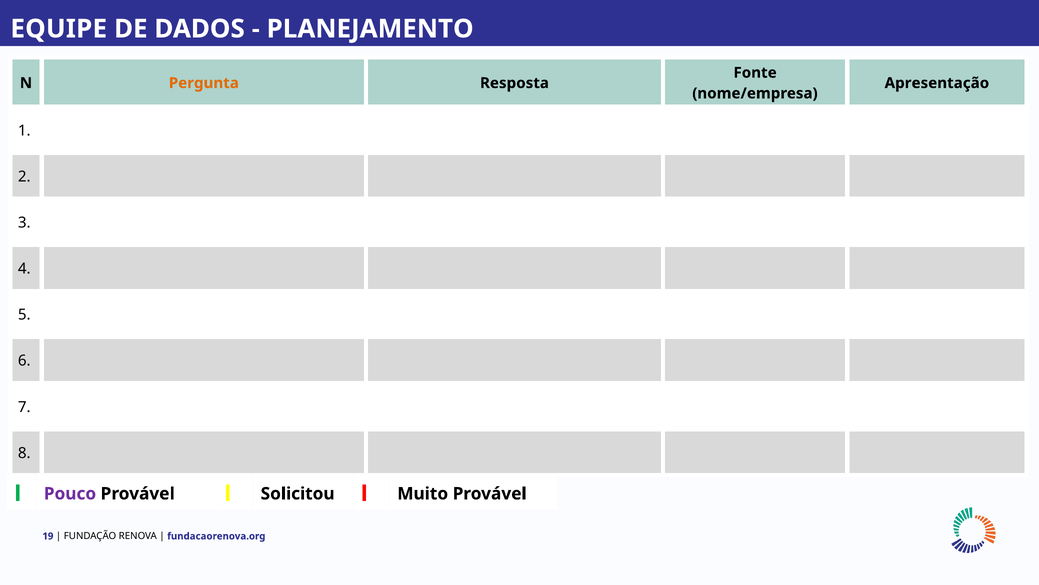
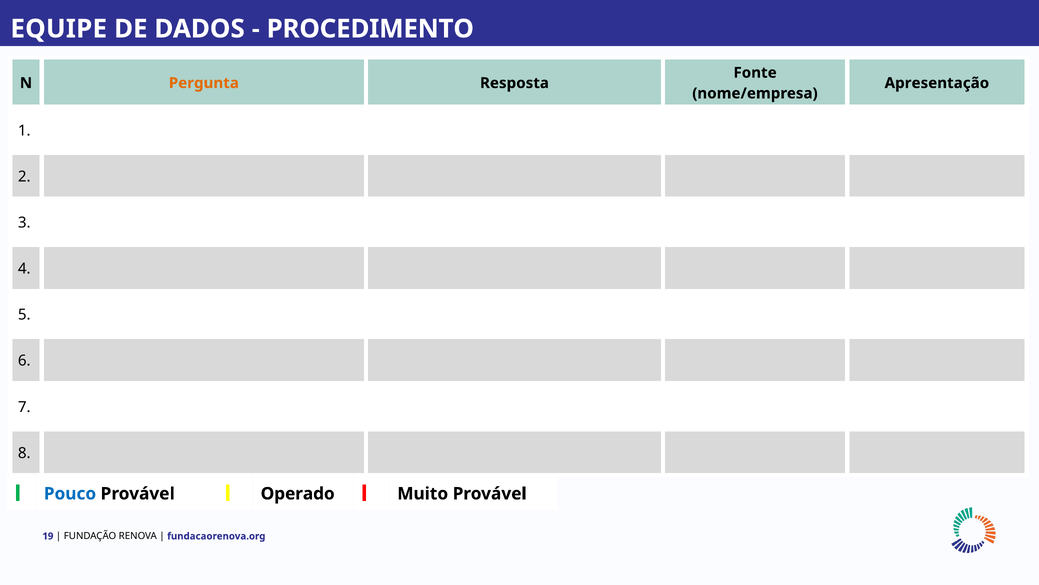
PLANEJAMENTO: PLANEJAMENTO -> PROCEDIMENTO
Pouco colour: purple -> blue
Solicitou: Solicitou -> Operado
